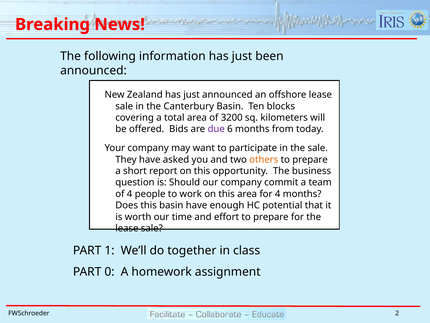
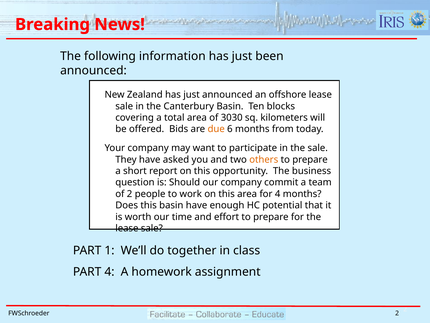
3200: 3200 -> 3030
due colour: purple -> orange
of 4: 4 -> 2
PART 0: 0 -> 4
